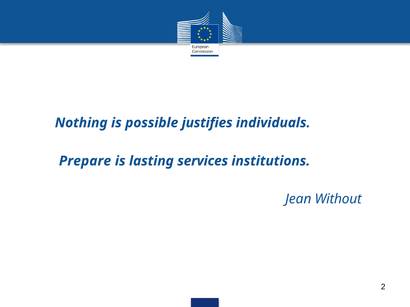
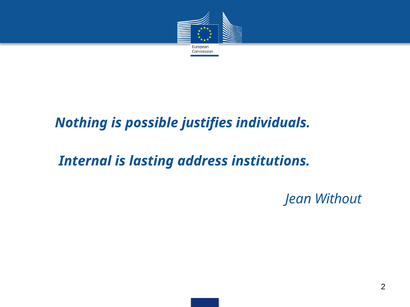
Prepare: Prepare -> Internal
services: services -> address
